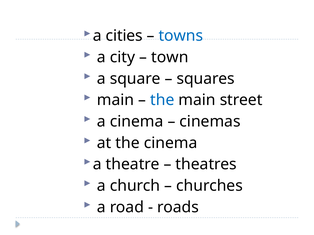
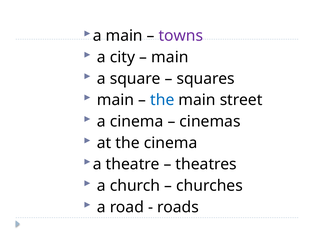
a cities: cities -> main
towns colour: blue -> purple
town at (170, 57): town -> main
